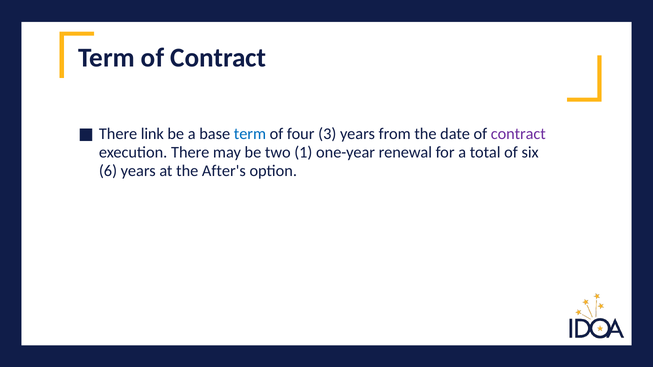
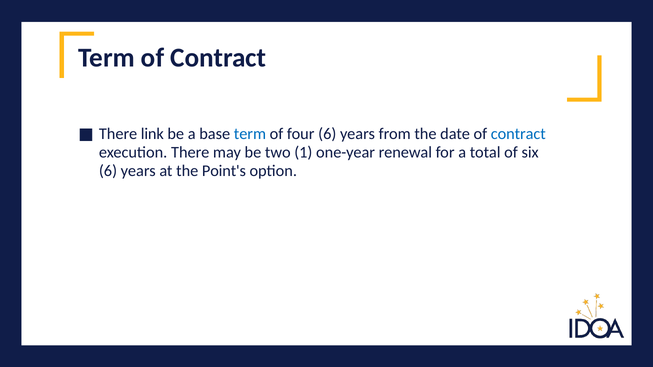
four 3: 3 -> 6
contract at (518, 134) colour: purple -> blue
After's: After's -> Point's
